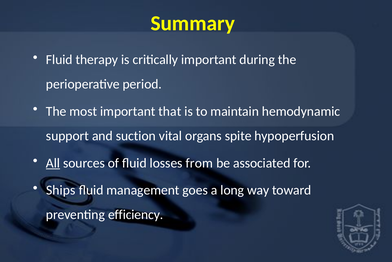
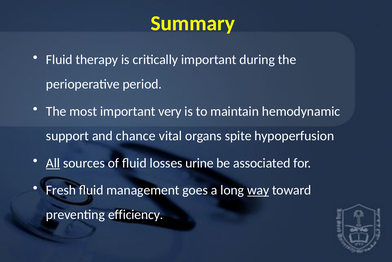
that: that -> very
suction: suction -> chance
from: from -> urine
Ships: Ships -> Fresh
way underline: none -> present
